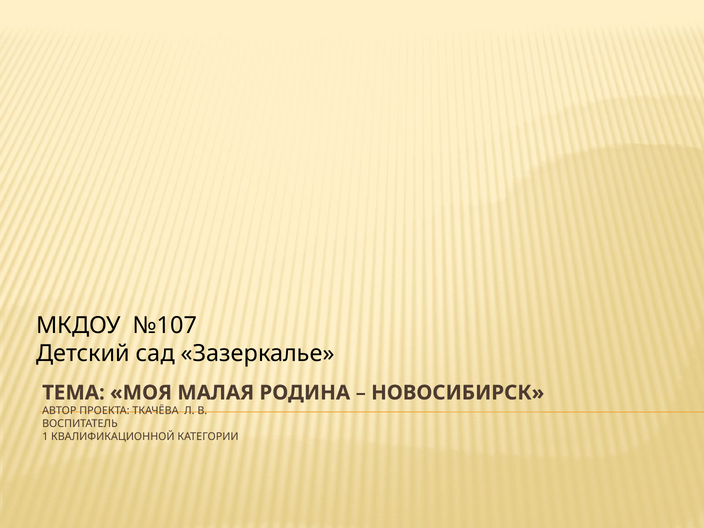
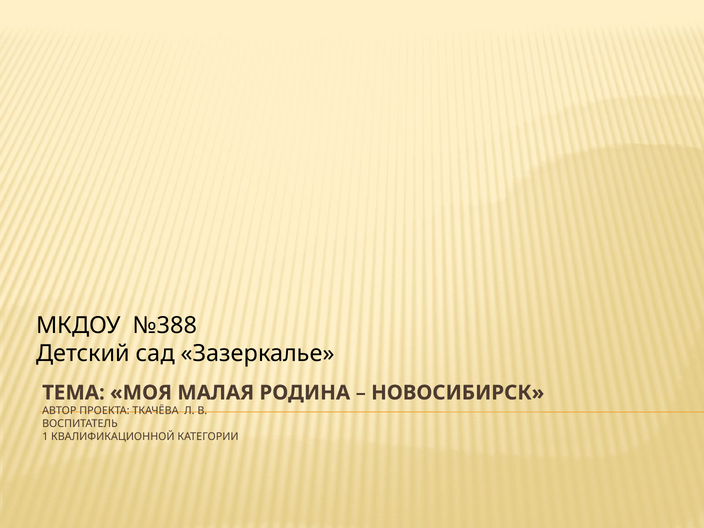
№107: №107 -> №388
